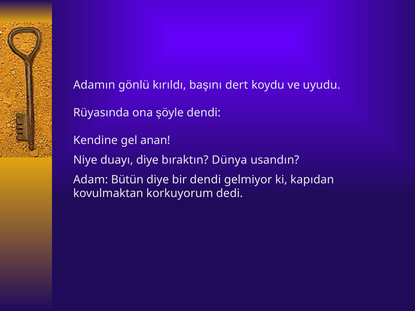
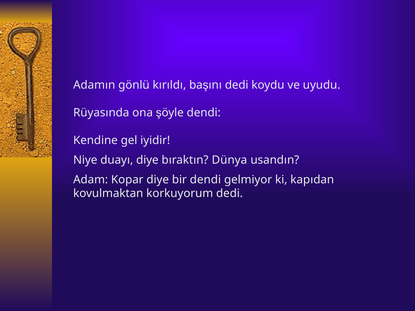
dert at (237, 85): dert -> dedi
anan: anan -> iyidir
Bütün: Bütün -> Kopar
